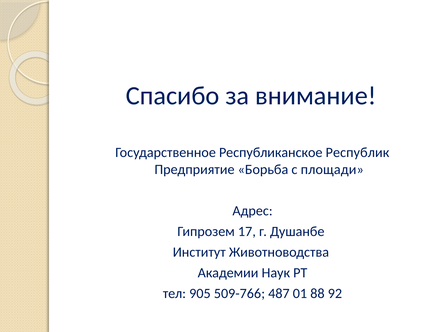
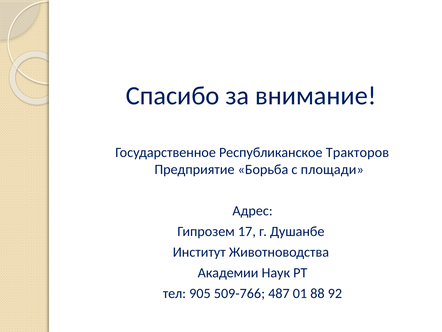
Республик: Республик -> Тракторов
